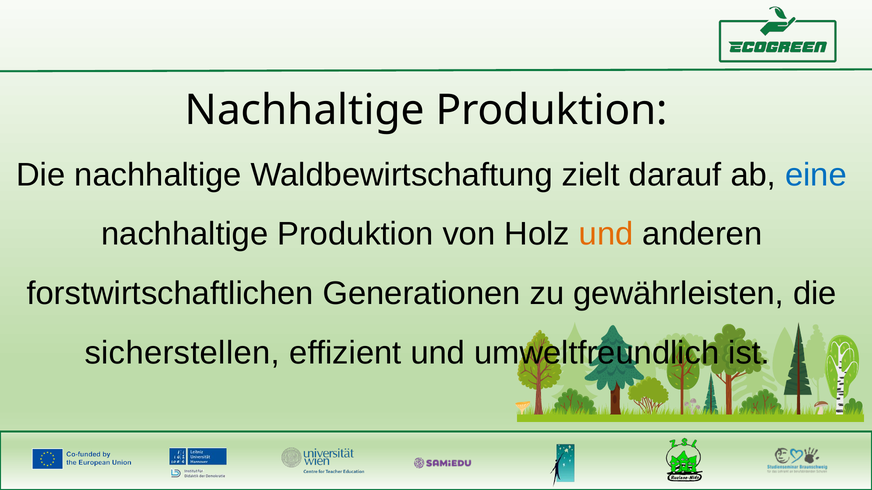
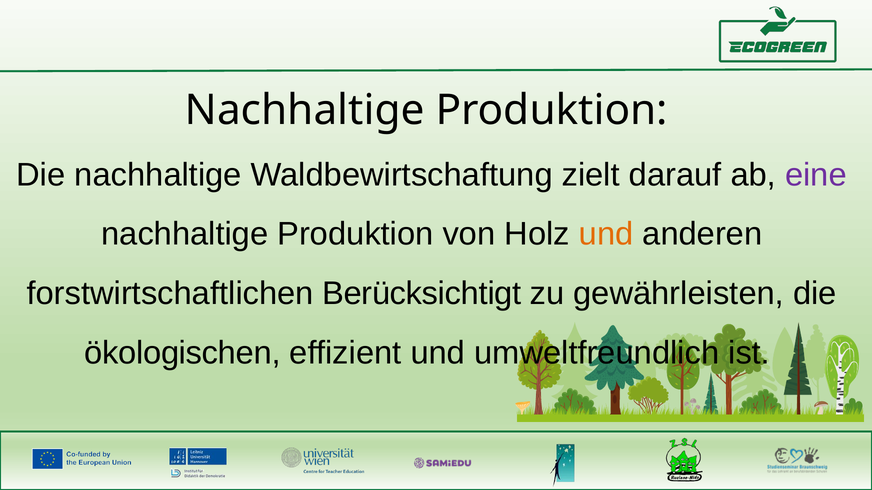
eine colour: blue -> purple
Generationen: Generationen -> Berücksichtigt
sicherstellen: sicherstellen -> ökologischen
